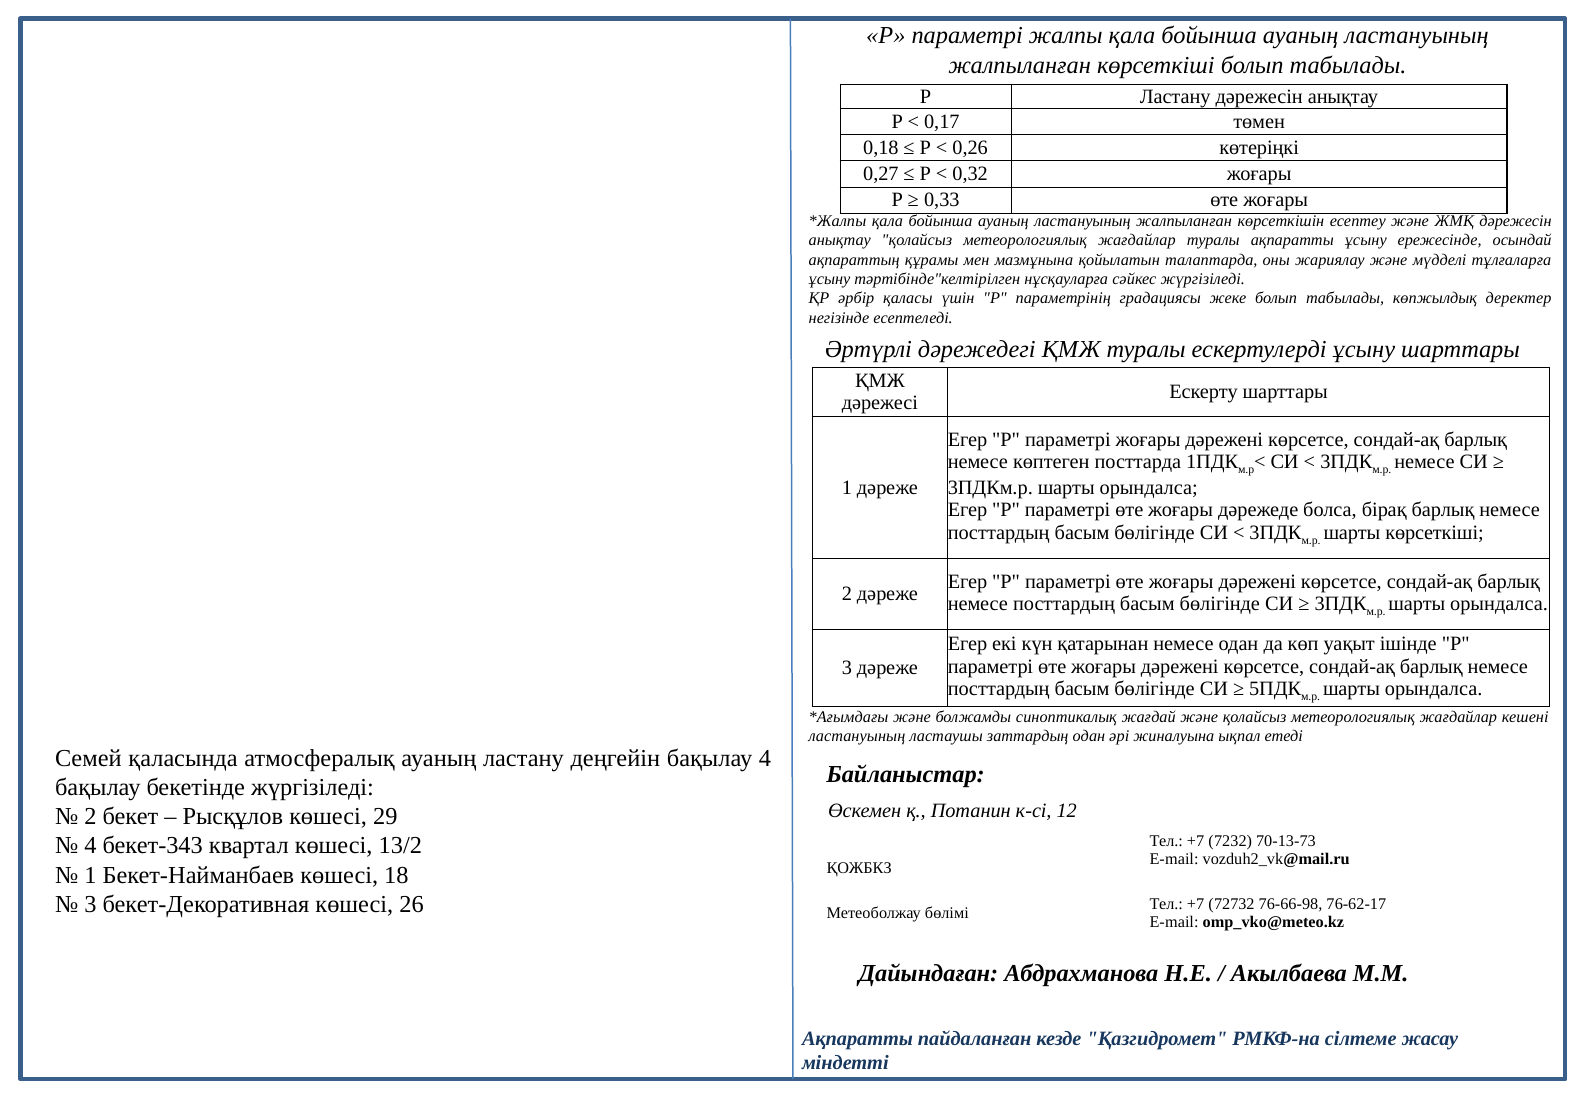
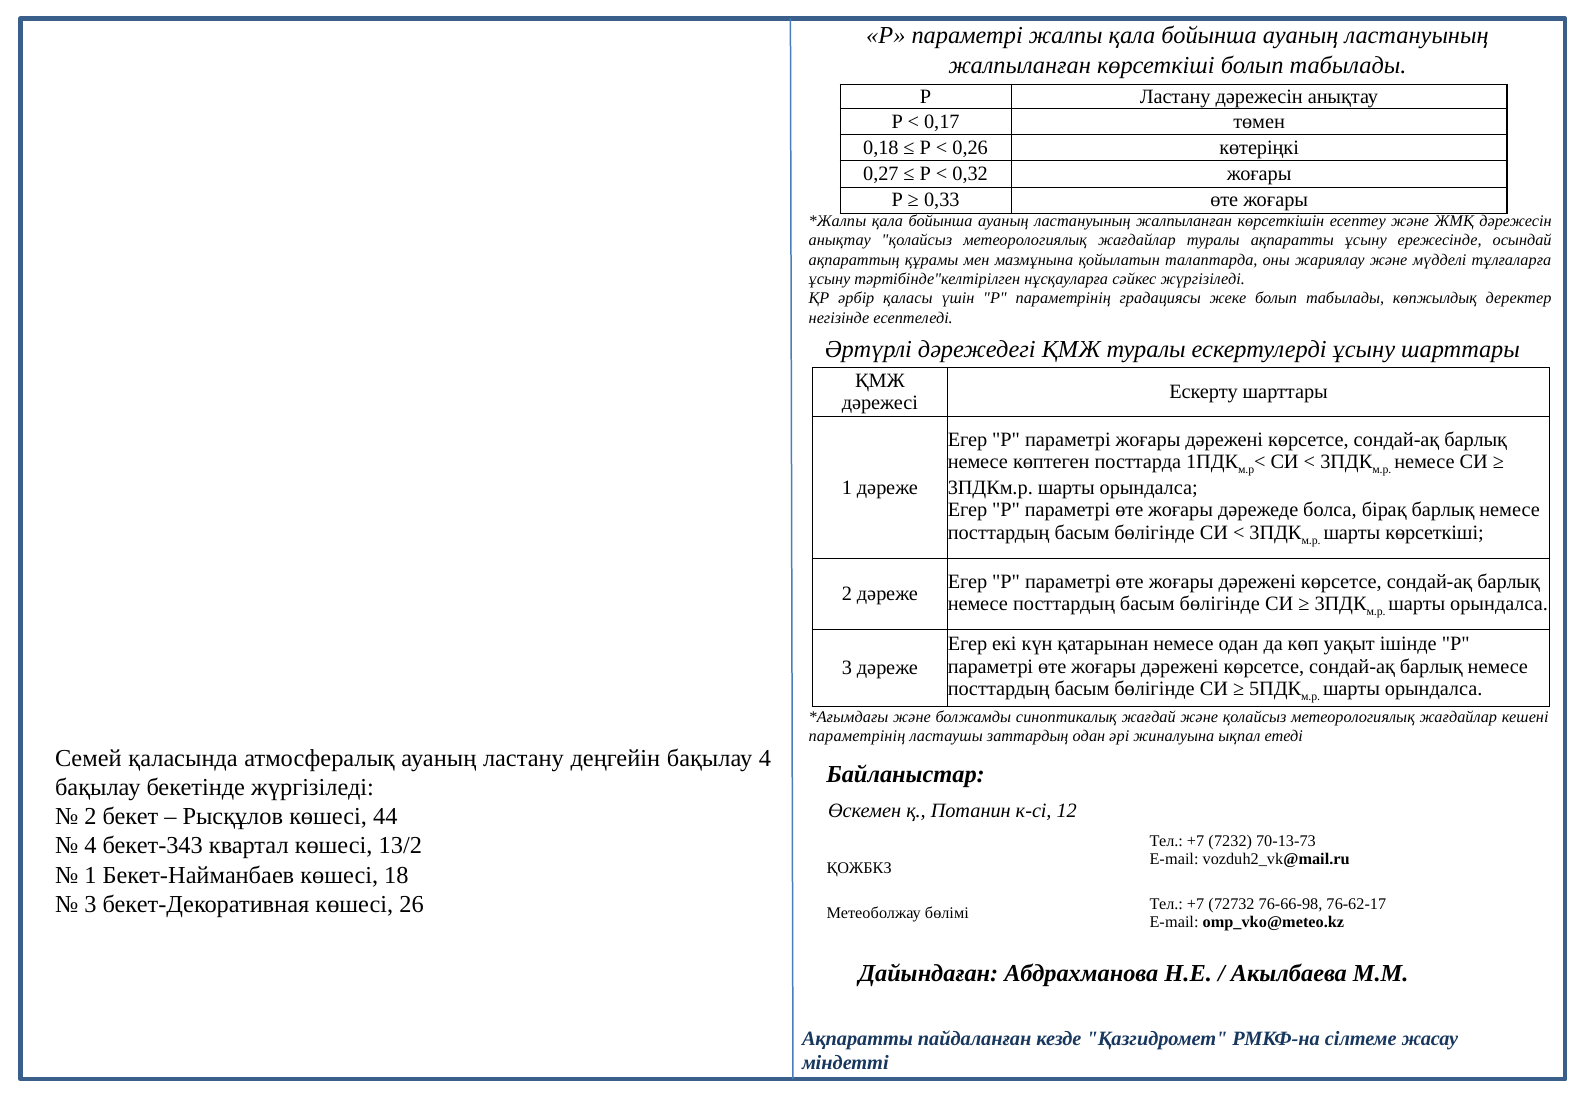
ластануының at (857, 736): ластануының -> параметрінің
29: 29 -> 44
